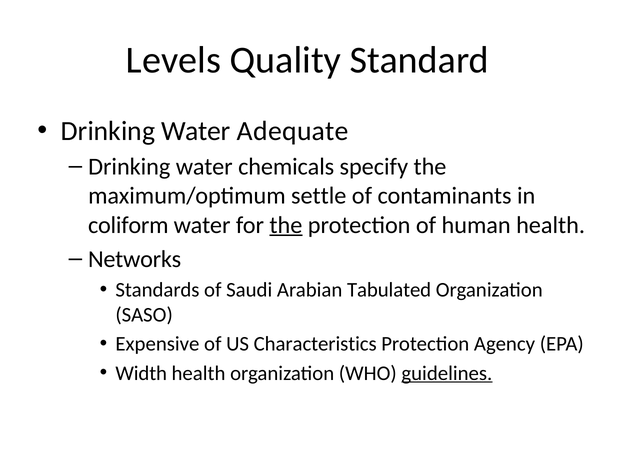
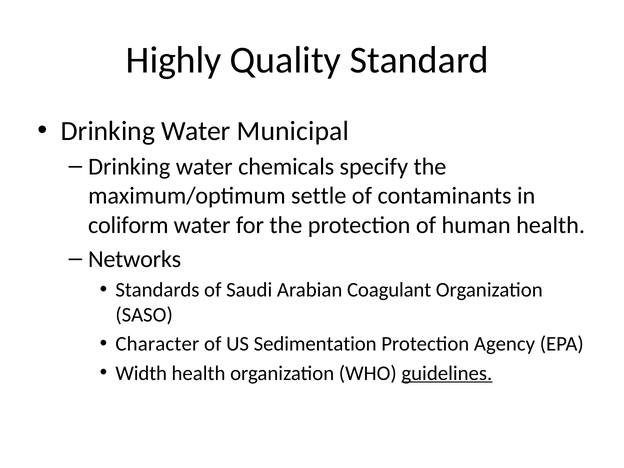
Levels: Levels -> Highly
Adequate: Adequate -> Municipal
the at (286, 225) underline: present -> none
Tabulated: Tabulated -> Coagulant
Expensive: Expensive -> Character
Characteristics: Characteristics -> Sedimentation
